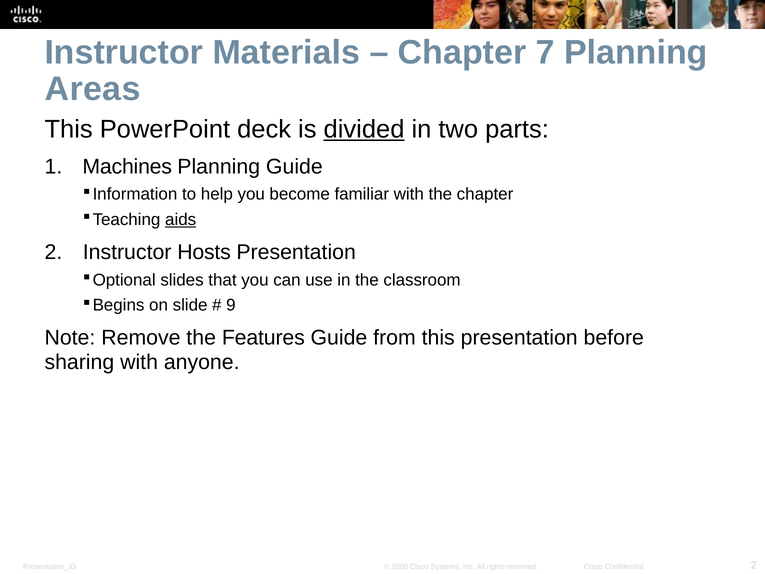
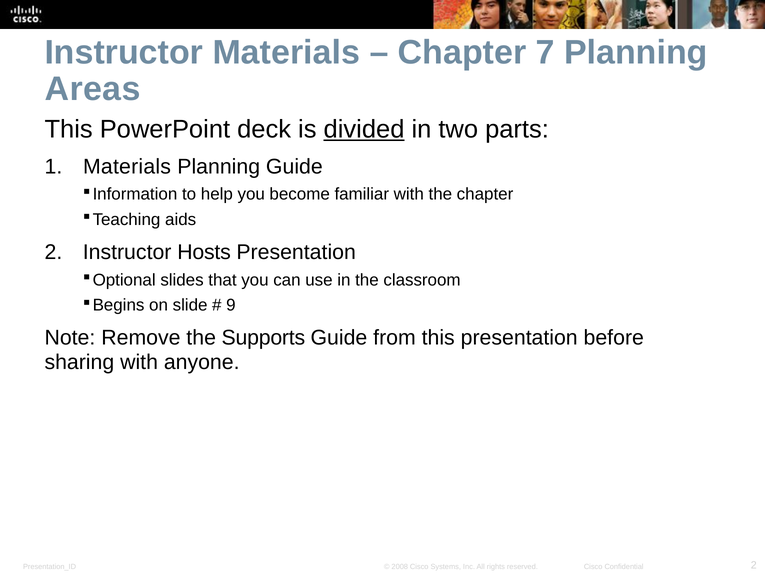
Machines at (127, 167): Machines -> Materials
aids underline: present -> none
Features: Features -> Supports
